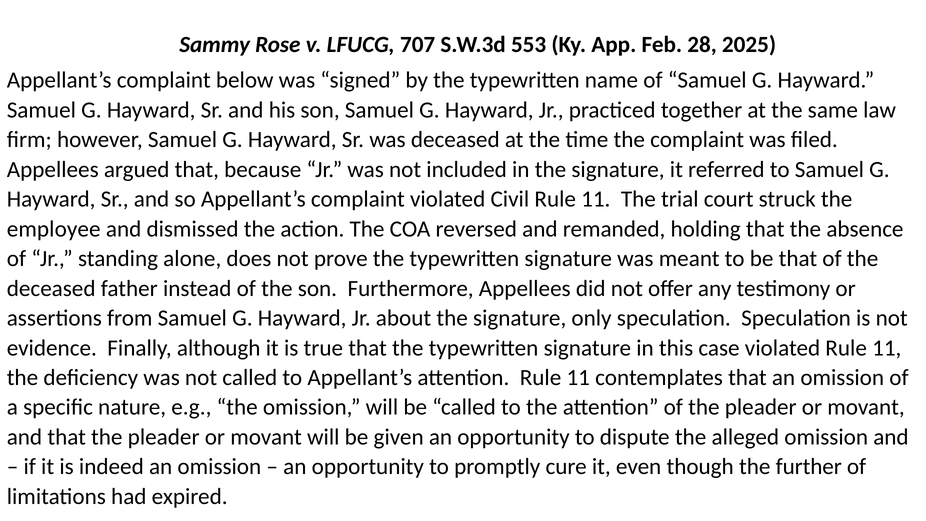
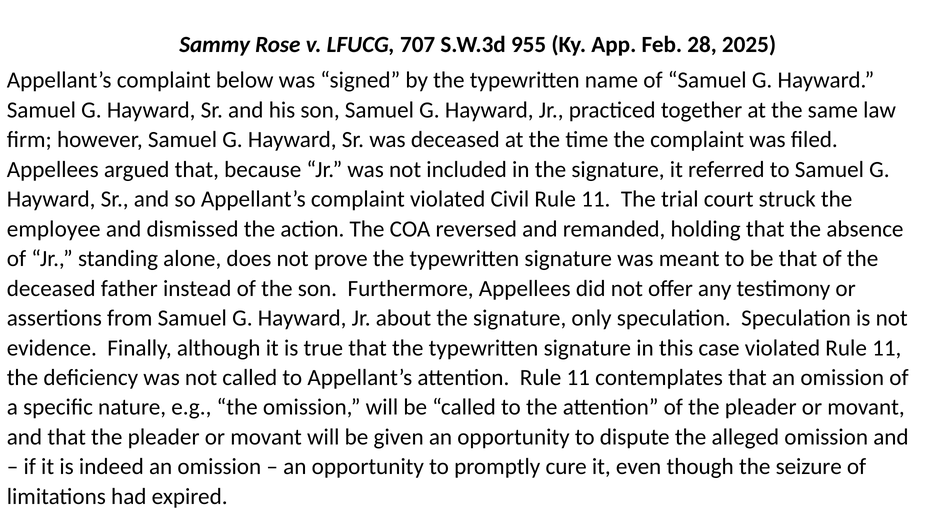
553: 553 -> 955
further: further -> seizure
